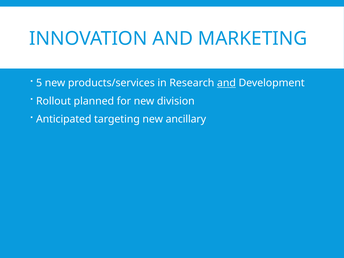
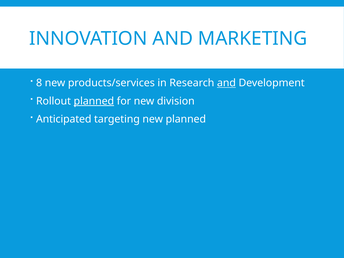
5: 5 -> 8
planned at (94, 101) underline: none -> present
new ancillary: ancillary -> planned
